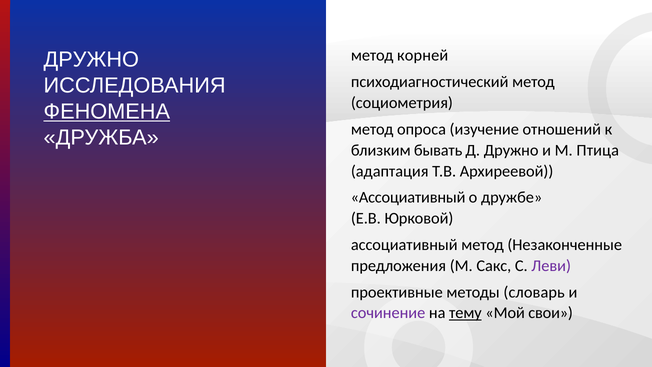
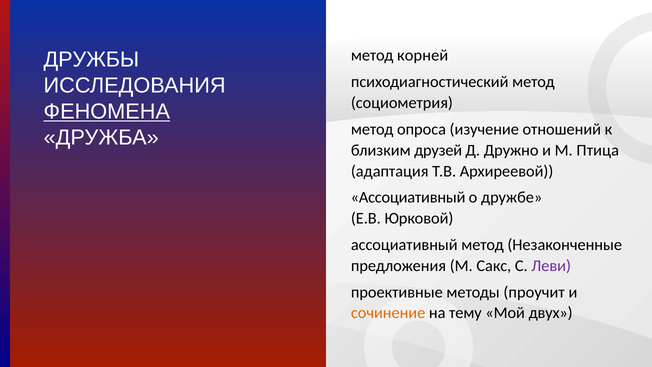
ДРУЖНО at (91, 59): ДРУЖНО -> ДРУЖБЫ
бывать: бывать -> друзей
словарь: словарь -> проучит
сочинение colour: purple -> orange
тему underline: present -> none
свои: свои -> двух
